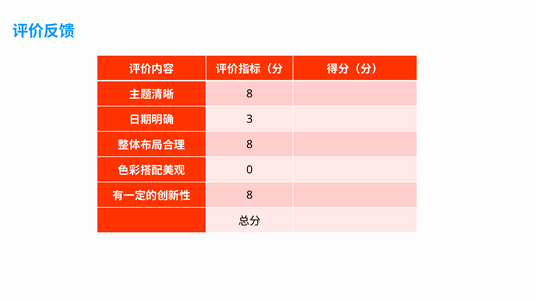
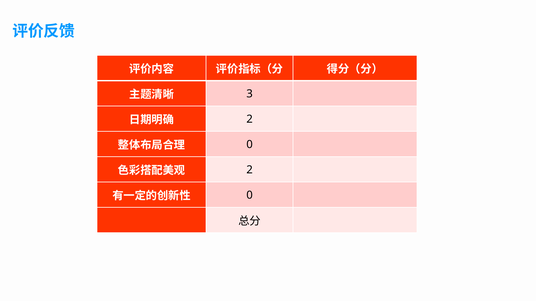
8 at (250, 94): 8 -> 3
3 at (250, 120): 3 -> 2
8 at (250, 145): 8 -> 0
0 at (250, 170): 0 -> 2
8 at (250, 196): 8 -> 0
